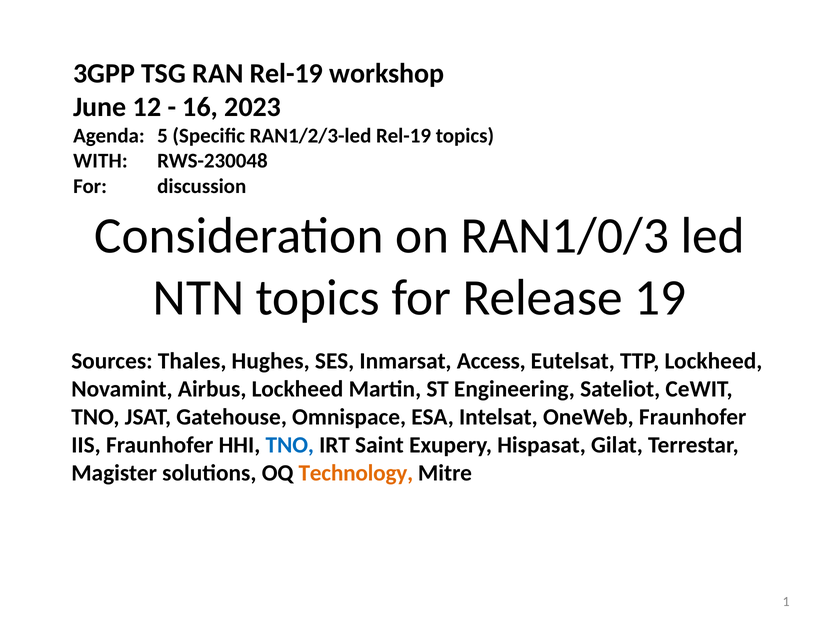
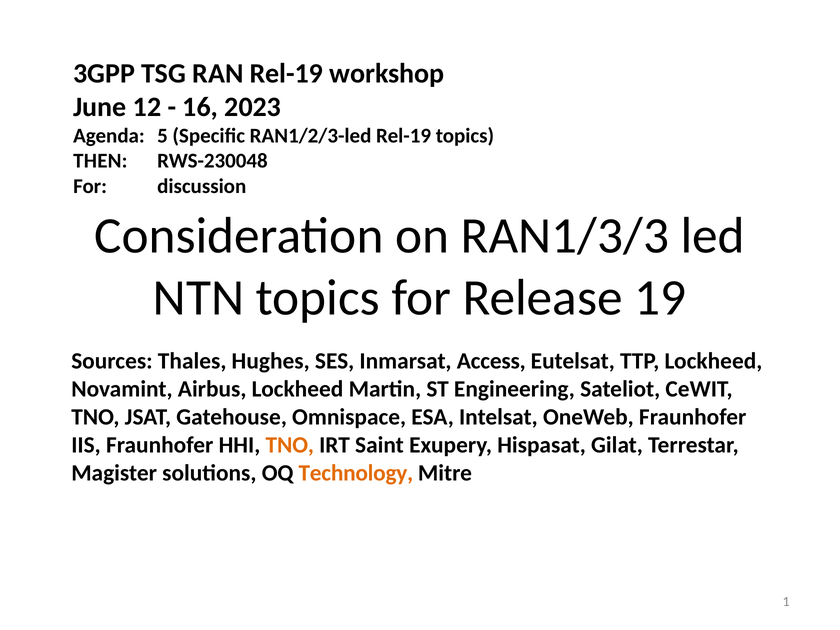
WITH: WITH -> THEN
RAN1/0/3: RAN1/0/3 -> RAN1/3/3
TNO at (290, 445) colour: blue -> orange
